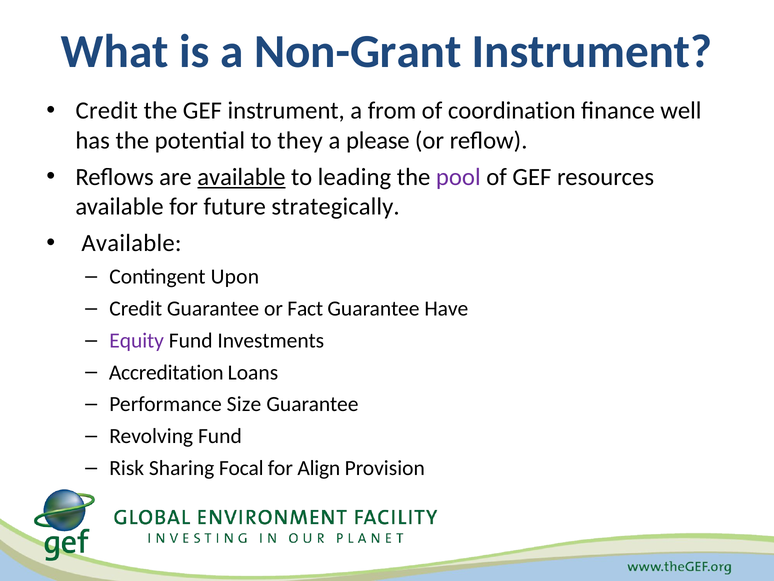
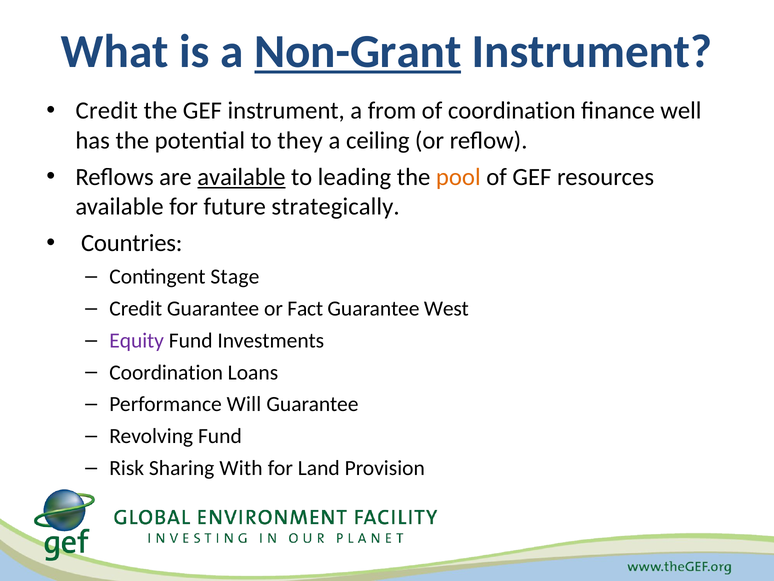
Non-Grant underline: none -> present
please: please -> ceiling
pool colour: purple -> orange
Available at (131, 243): Available -> Countries
Upon: Upon -> Stage
Have: Have -> West
Accreditation at (166, 372): Accreditation -> Coordination
Size: Size -> Will
Focal: Focal -> With
Align: Align -> Land
